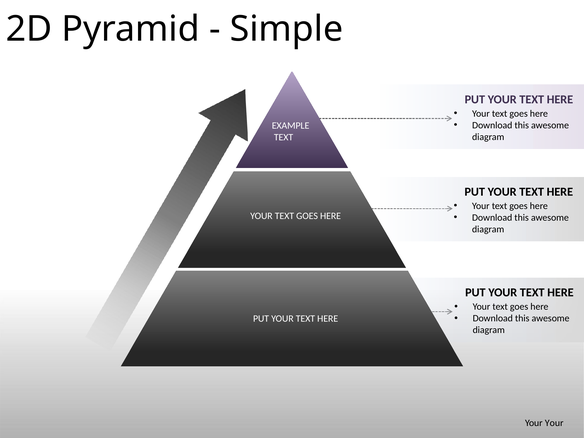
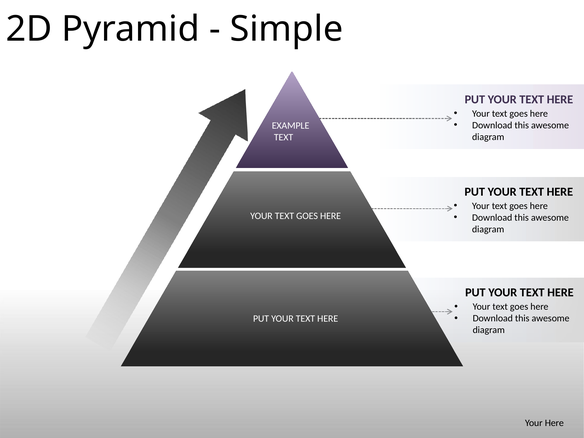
Your Your: Your -> Here
